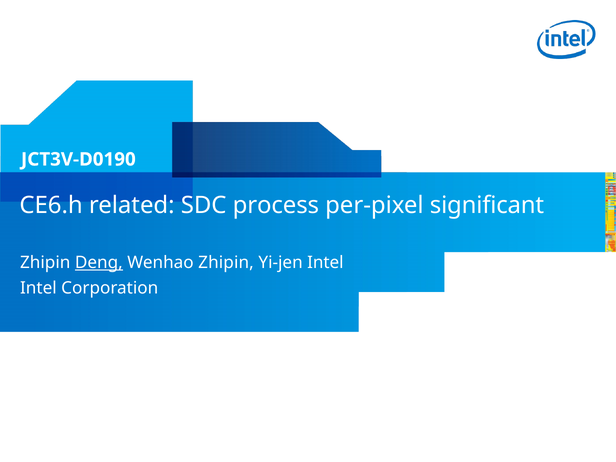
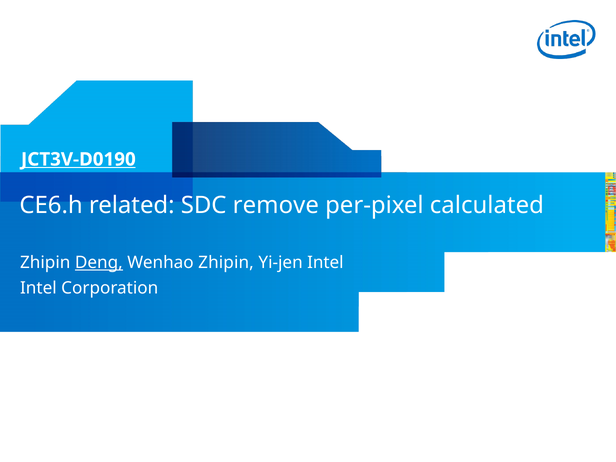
JCT3V-D0190 underline: none -> present
process: process -> remove
significant: significant -> calculated
